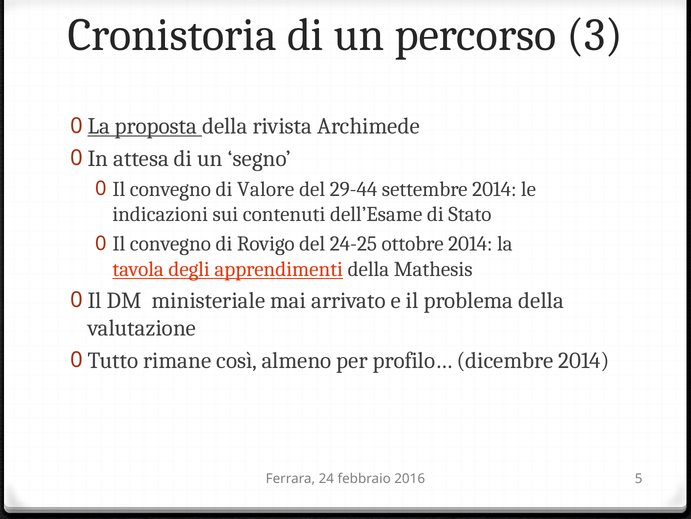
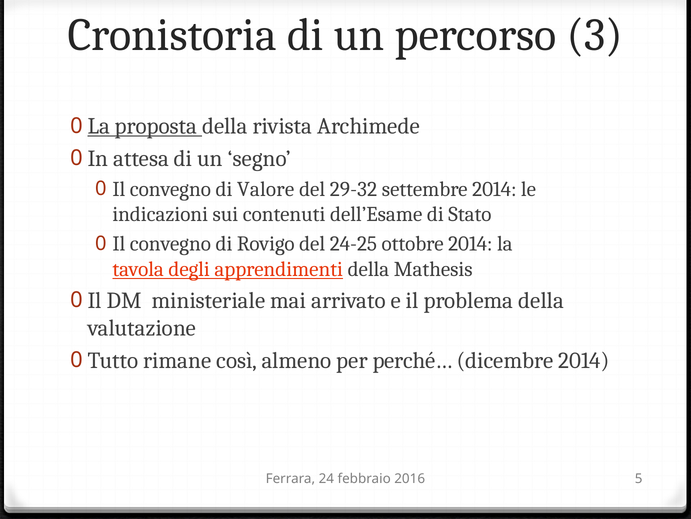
29-44: 29-44 -> 29-32
profilo…: profilo… -> perché…
